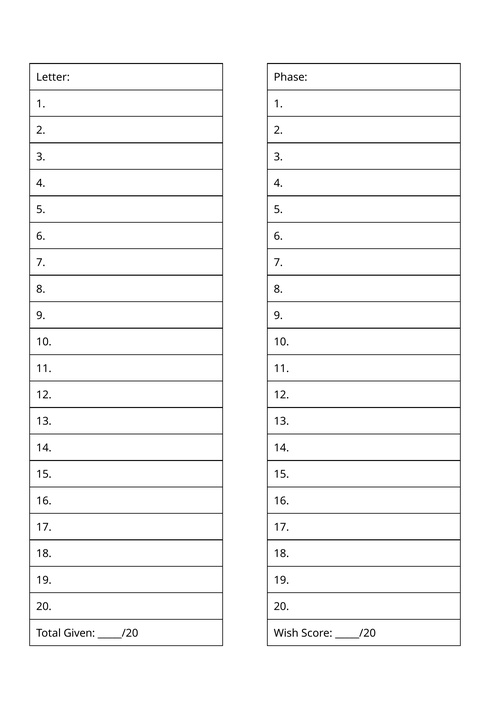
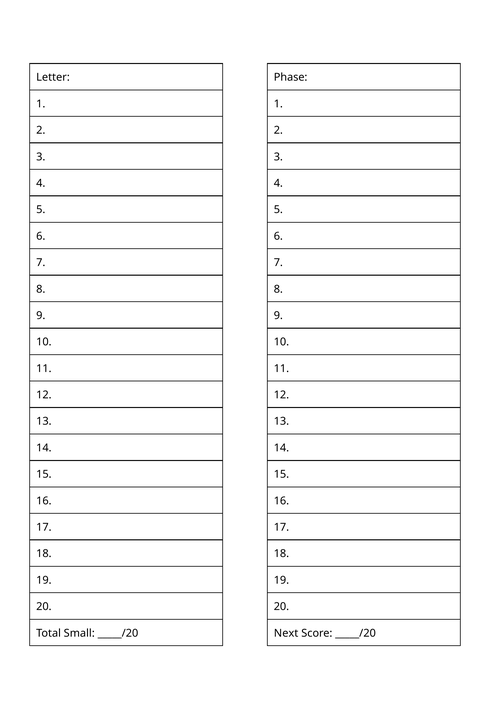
Given: Given -> Small
Wish: Wish -> Next
